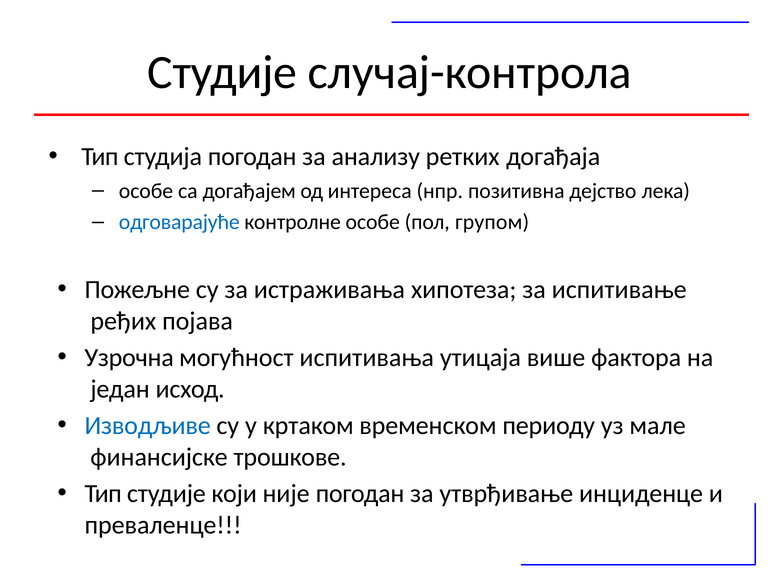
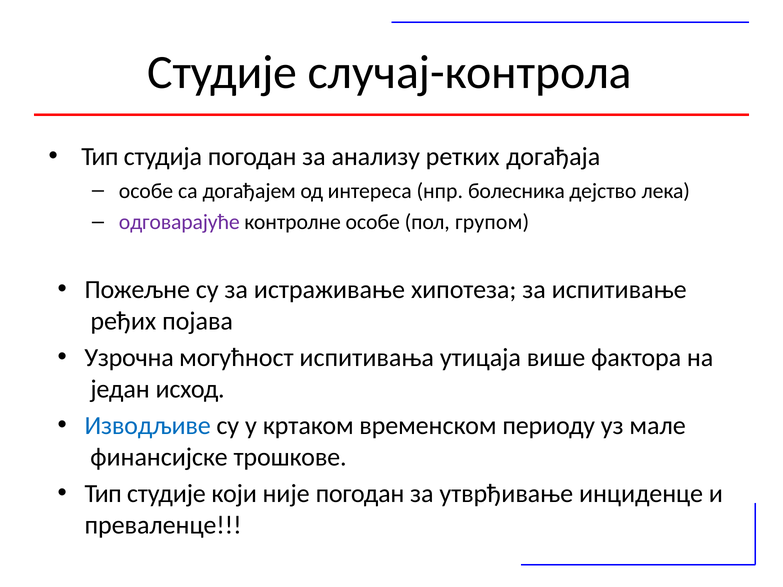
позитивна: позитивна -> болесника
одговарајуће colour: blue -> purple
истраживања: истраживања -> истраживање
